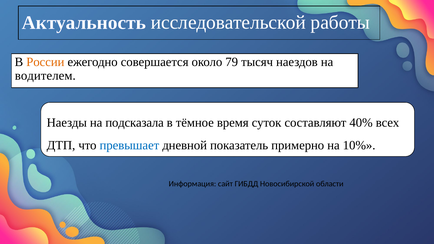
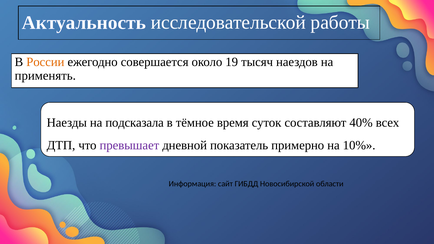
79: 79 -> 19
водителем: водителем -> применять
превышает colour: blue -> purple
